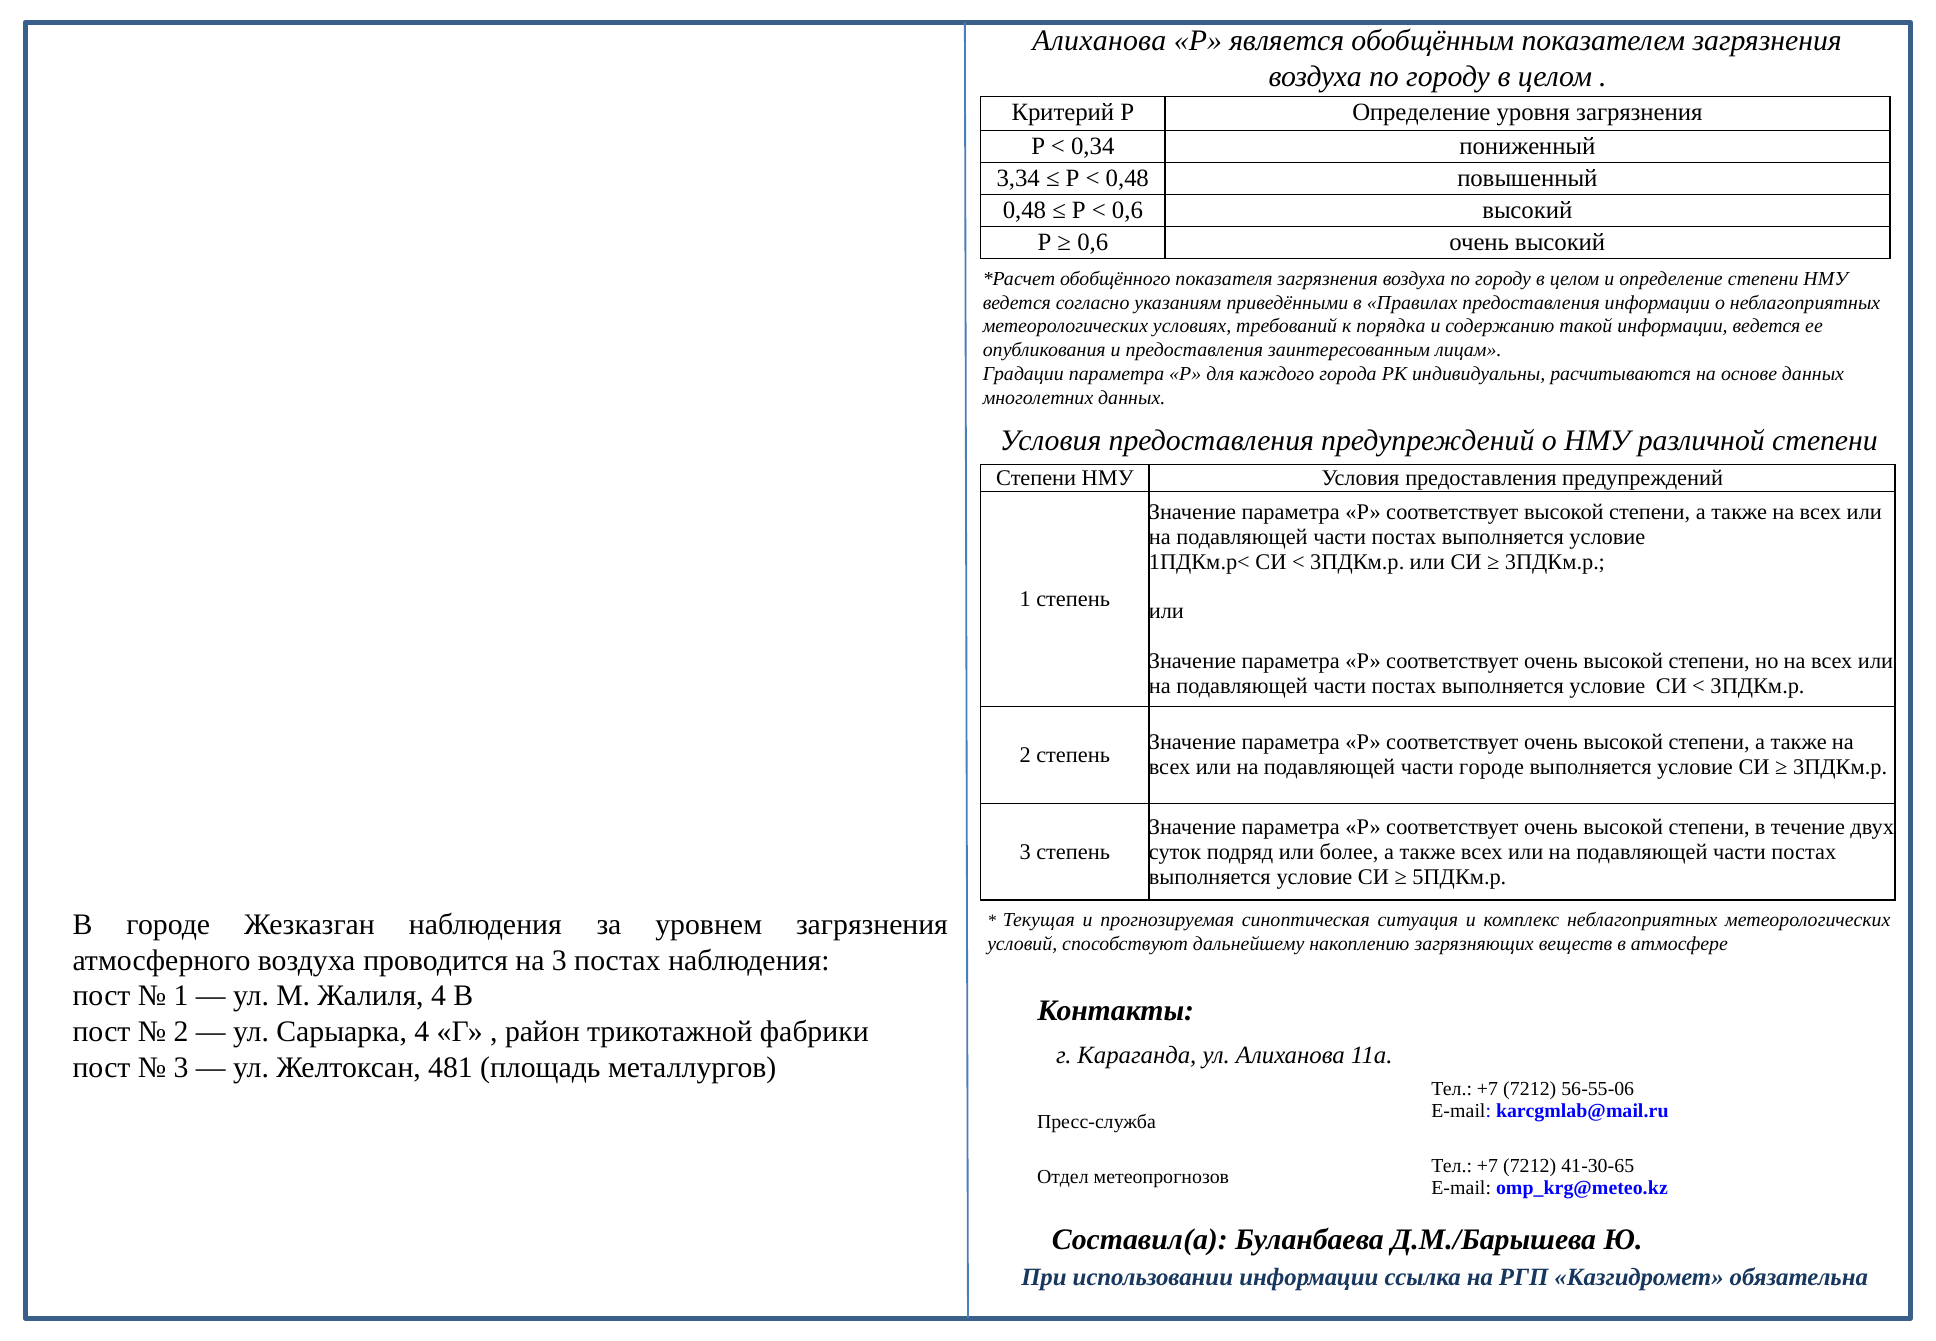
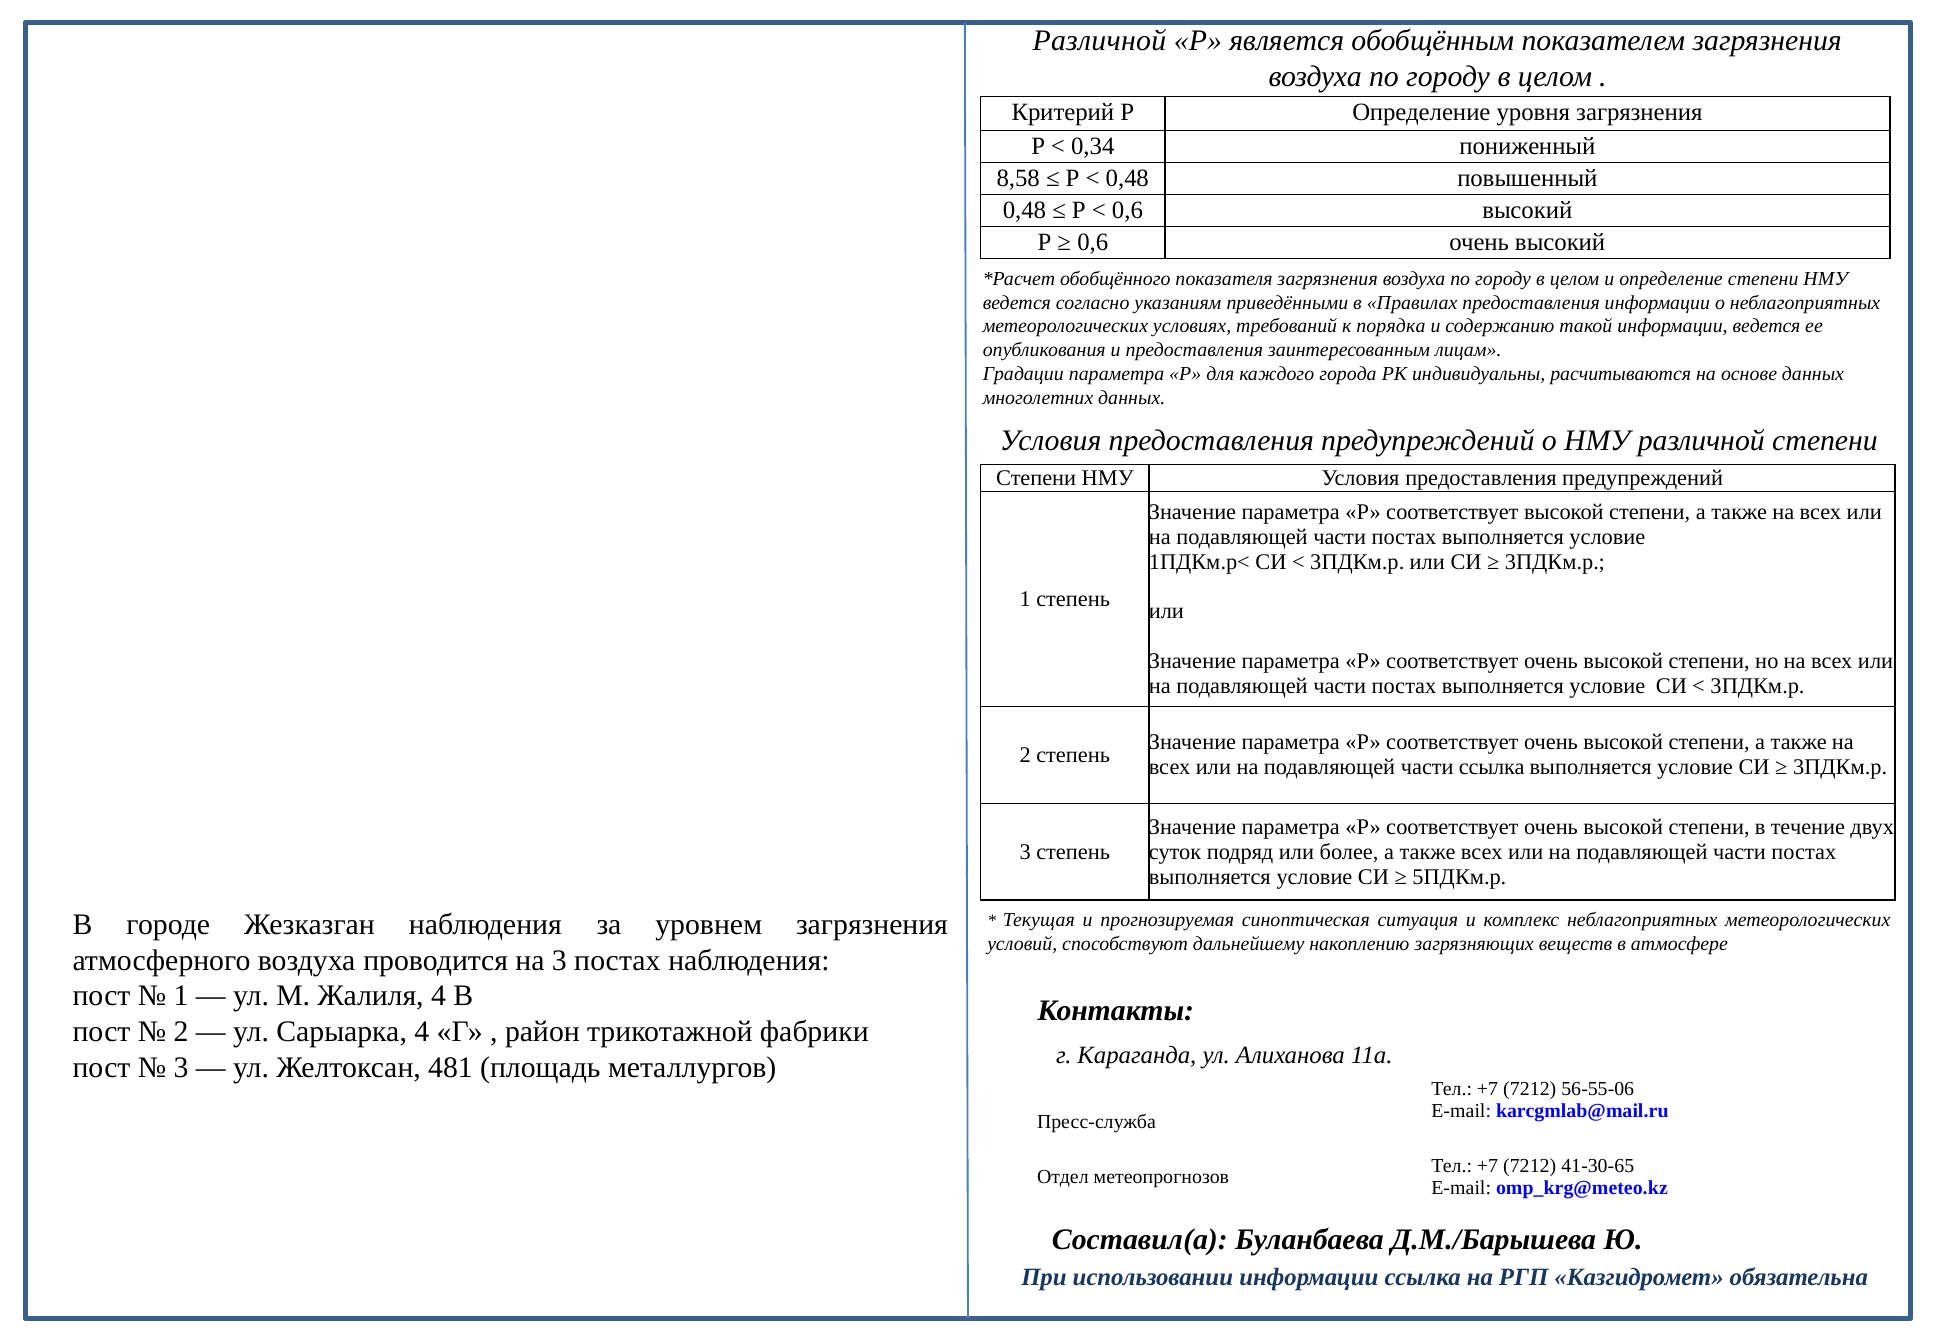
Алиханова at (1099, 41): Алиханова -> Различной
3,34: 3,34 -> 8,58
части городе: городе -> ссылка
